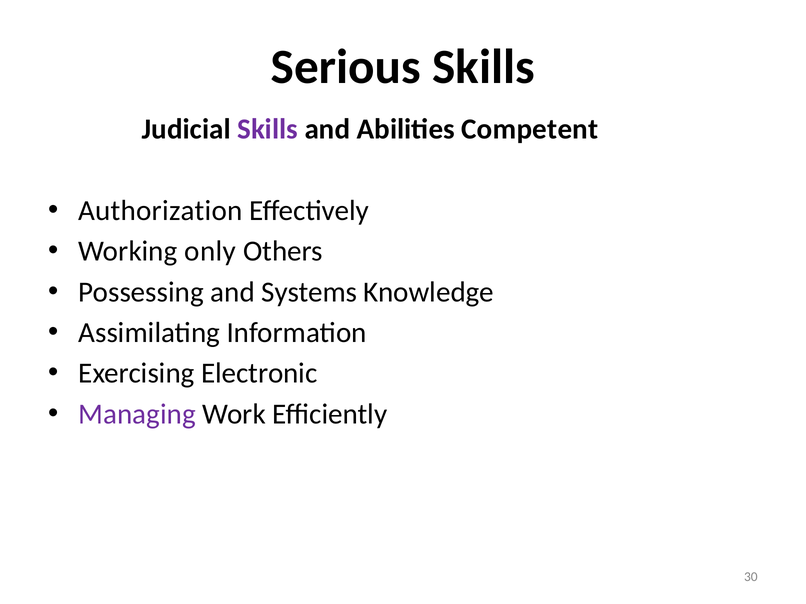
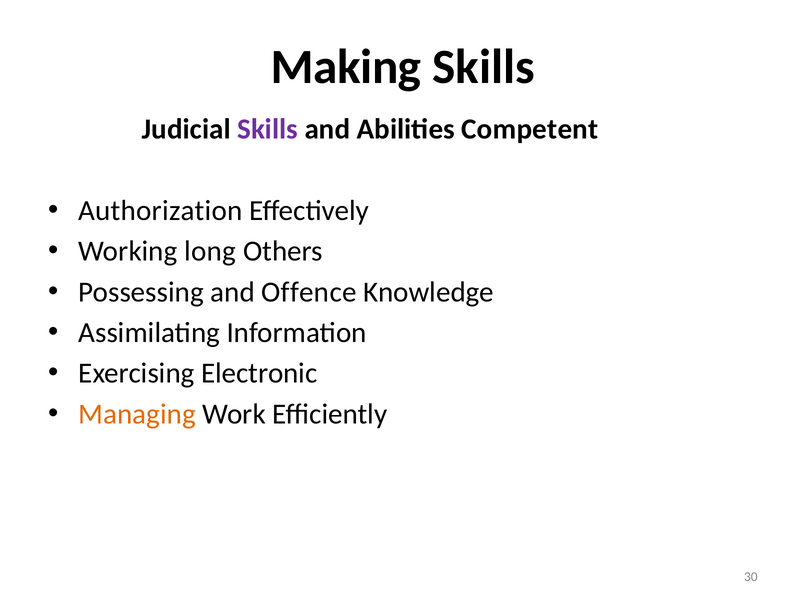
Serious: Serious -> Making
only: only -> long
Systems: Systems -> Offence
Managing colour: purple -> orange
